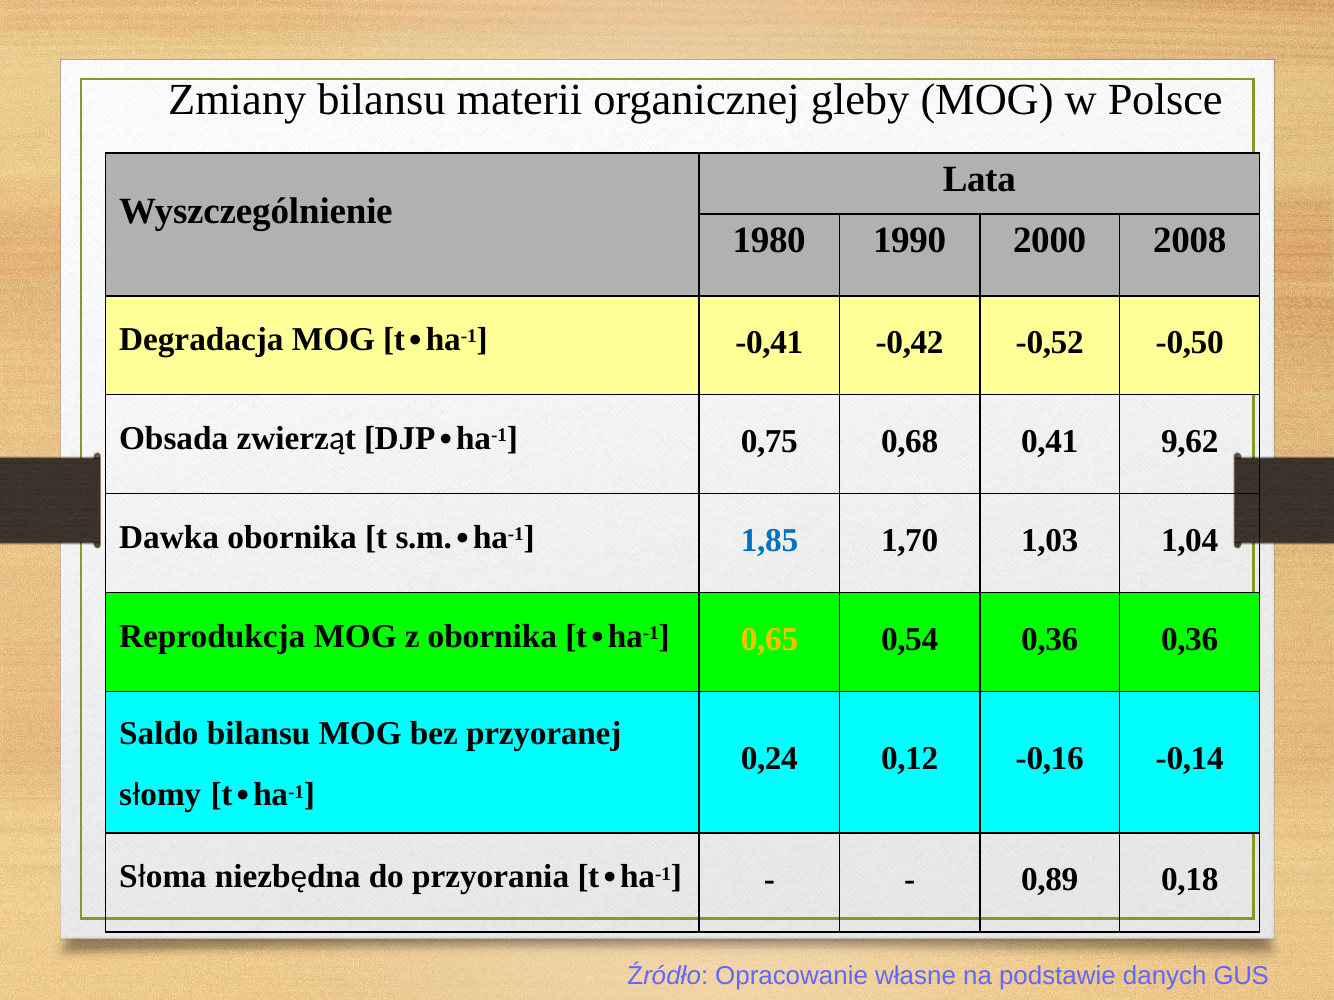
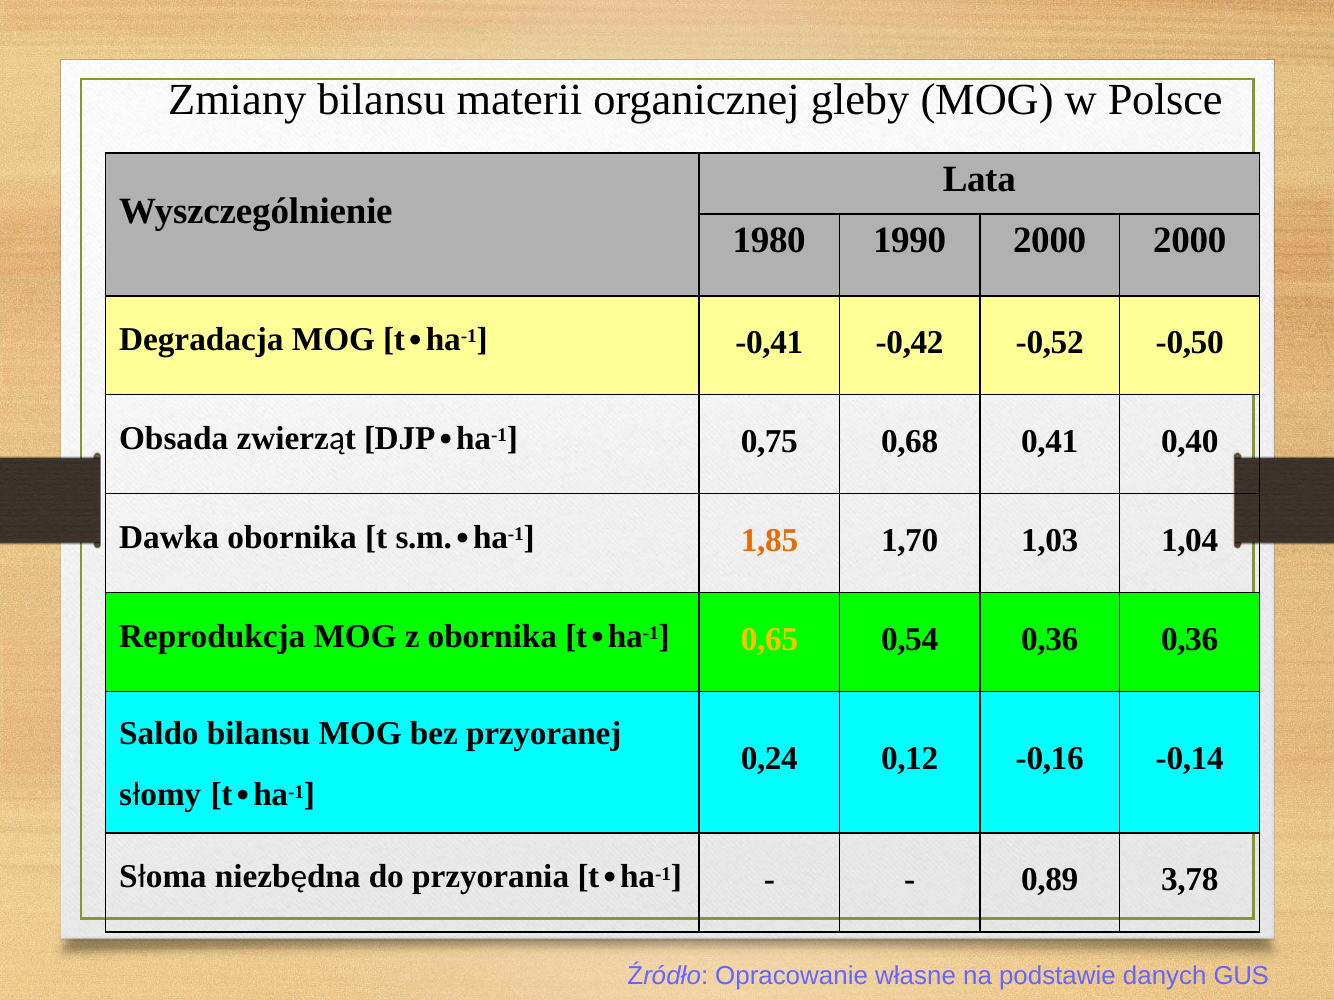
2000 2008: 2008 -> 2000
9,62: 9,62 -> 0,40
1,85 colour: blue -> orange
0,18: 0,18 -> 3,78
